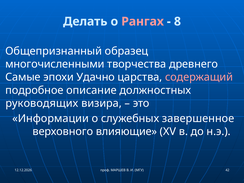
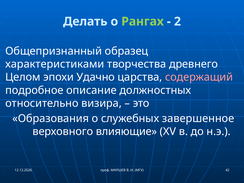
Рангах colour: pink -> light green
8: 8 -> 2
многочисленными: многочисленными -> характеристиками
Самые: Самые -> Целом
руководящих: руководящих -> относительно
Информации: Информации -> Образования
